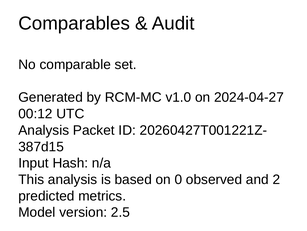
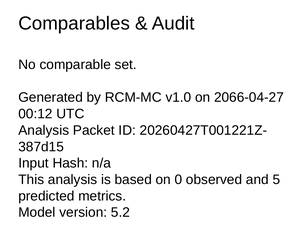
2024-04-27: 2024-04-27 -> 2066-04-27
2: 2 -> 5
2.5: 2.5 -> 5.2
